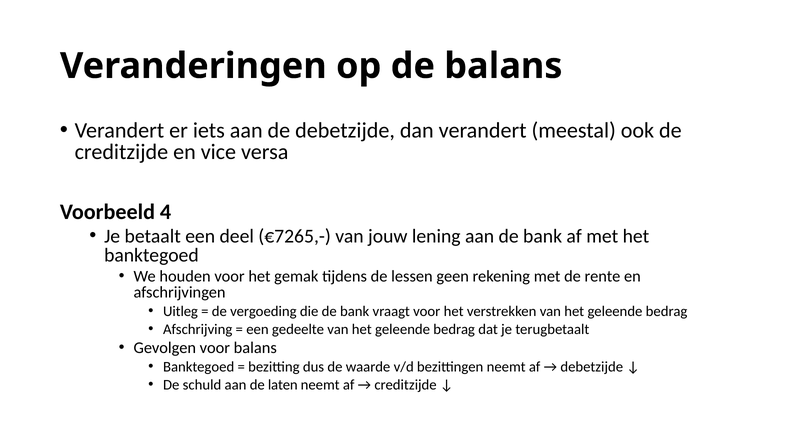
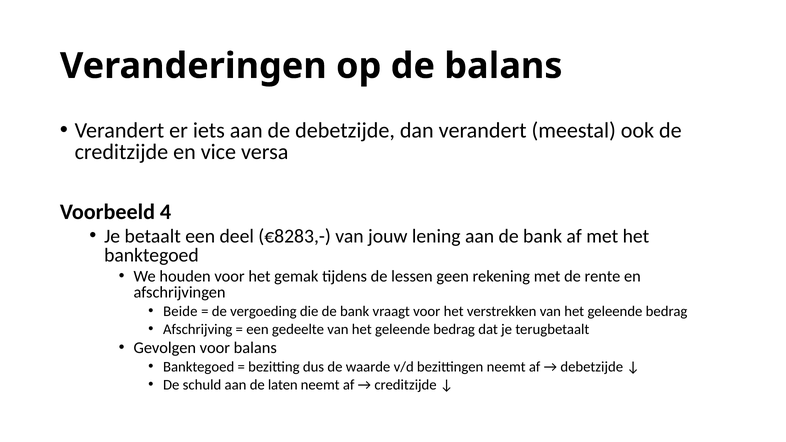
€7265,-: €7265,- -> €8283,-
Uitleg: Uitleg -> Beide
